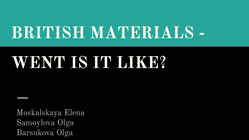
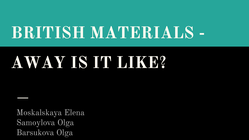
WENT: WENT -> AWAY
